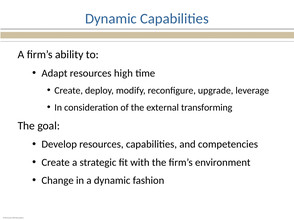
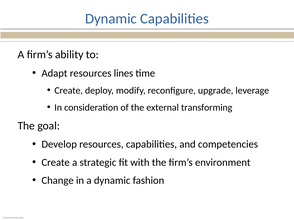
high: high -> lines
